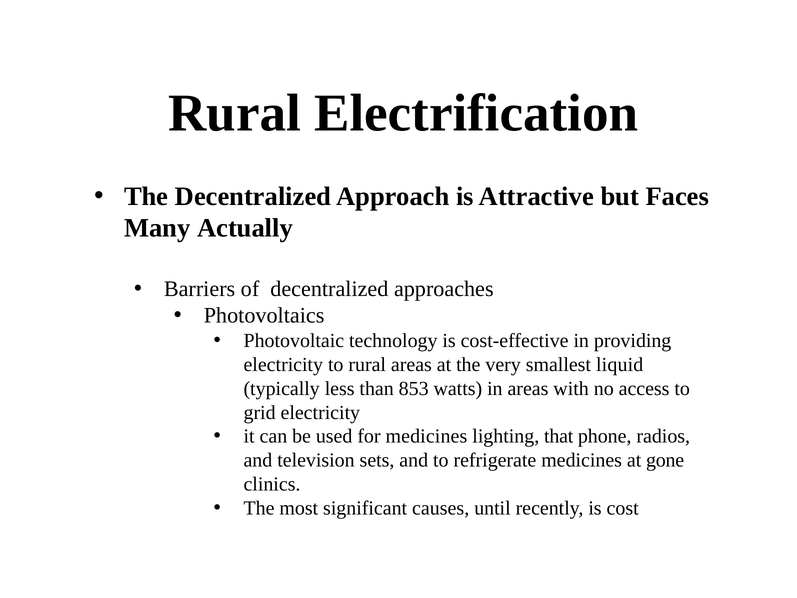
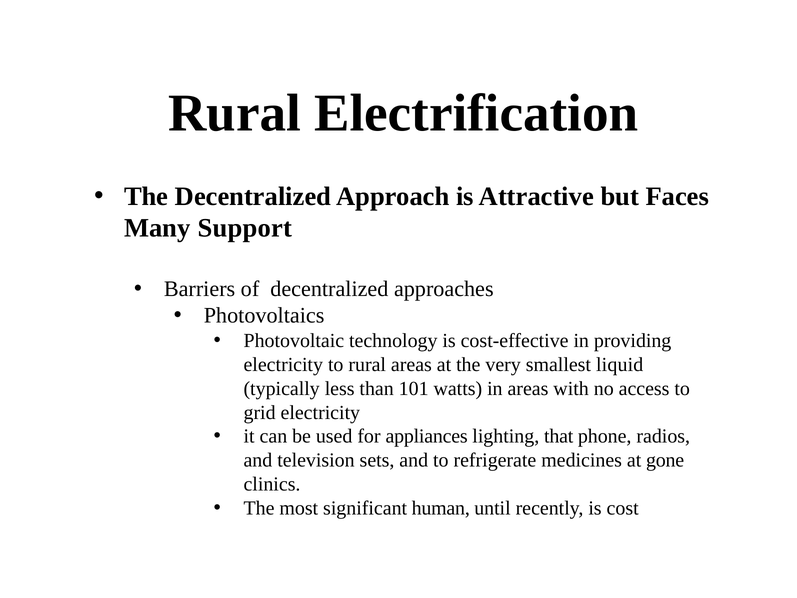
Actually: Actually -> Support
853: 853 -> 101
for medicines: medicines -> appliances
causes: causes -> human
